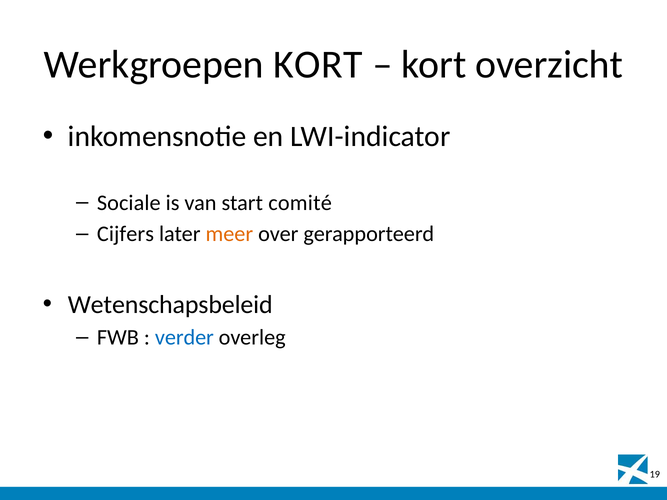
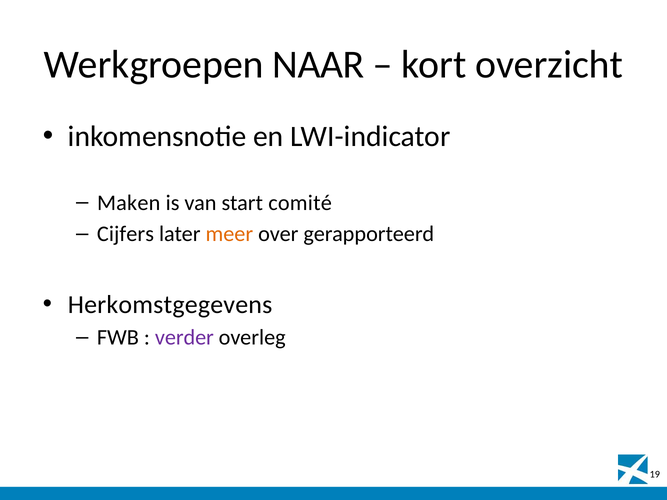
Werkgroepen KORT: KORT -> NAAR
Sociale: Sociale -> Maken
Wetenschapsbeleid: Wetenschapsbeleid -> Herkomstgegevens
verder colour: blue -> purple
